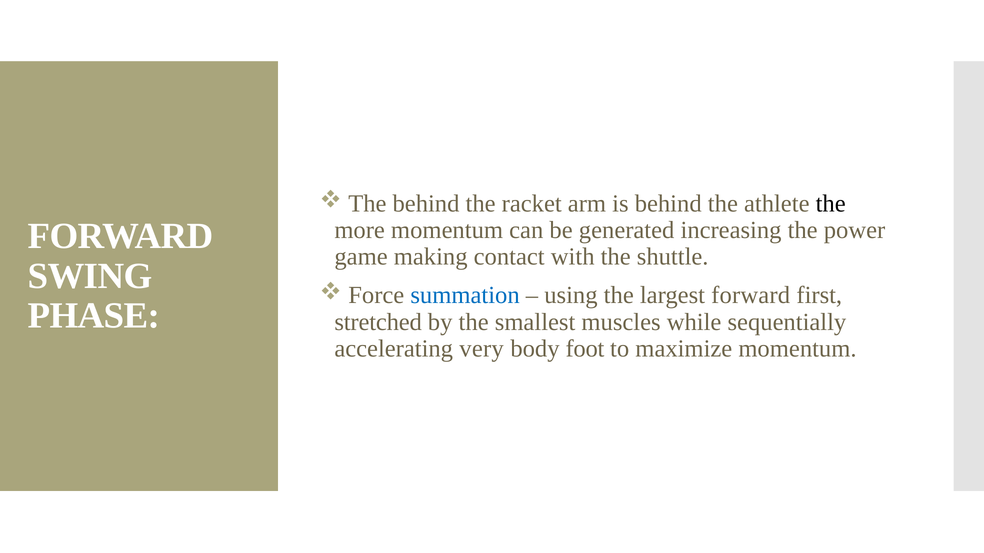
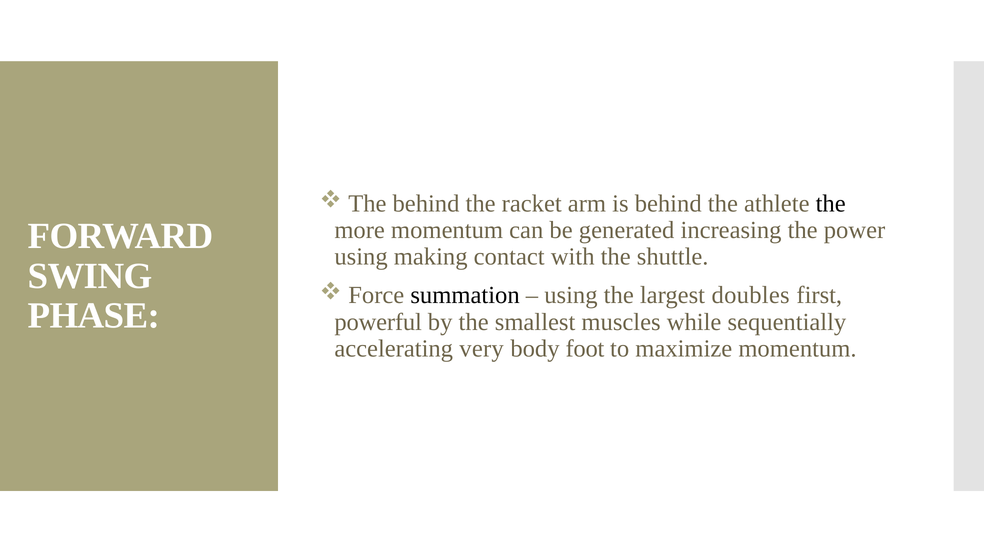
game at (361, 257): game -> using
summation colour: blue -> black
largest forward: forward -> doubles
stretched: stretched -> powerful
